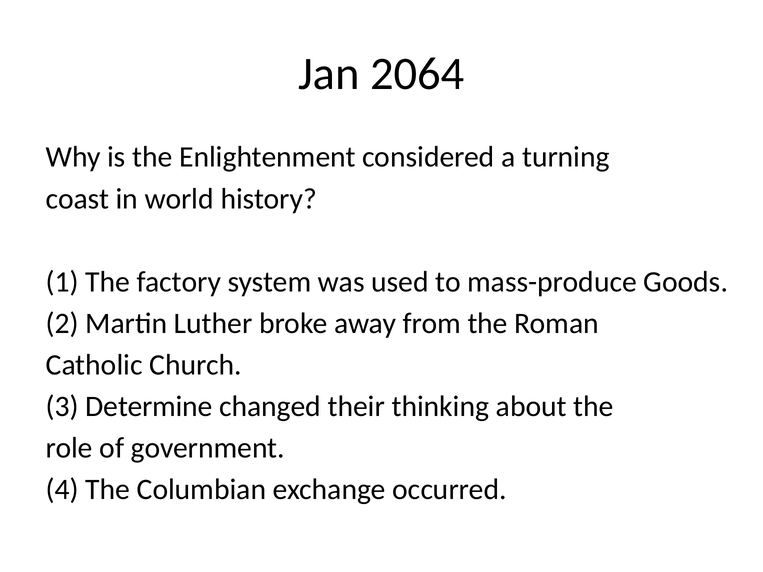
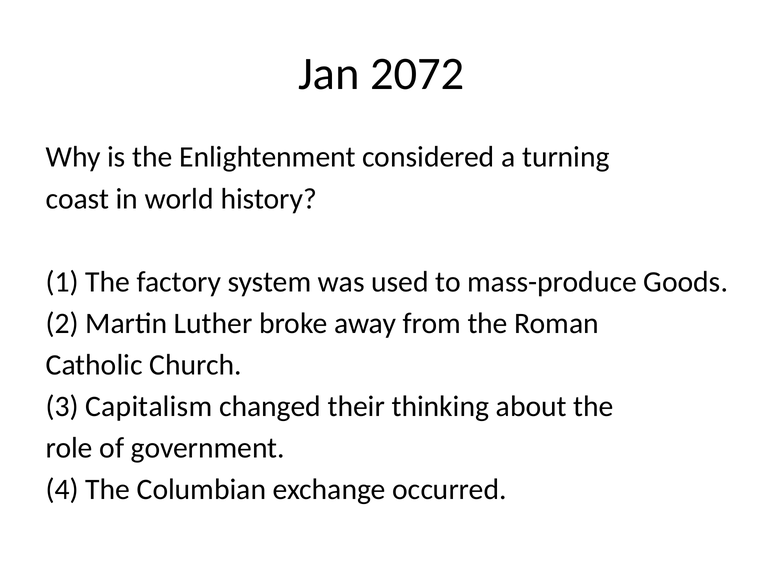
2064: 2064 -> 2072
Determine: Determine -> Capitalism
